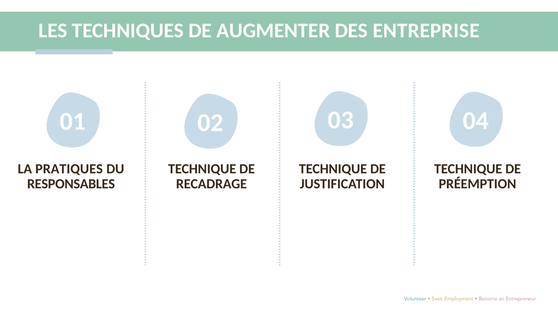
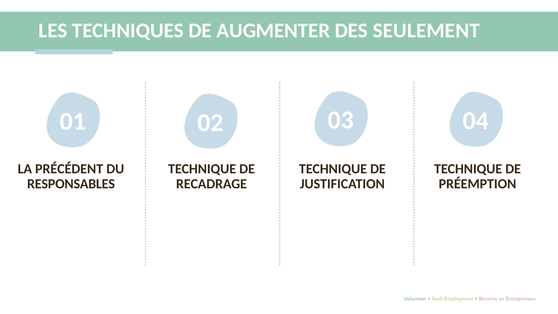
ENTREPRISE: ENTREPRISE -> SEULEMENT
PRATIQUES: PRATIQUES -> PRÉCÉDENT
